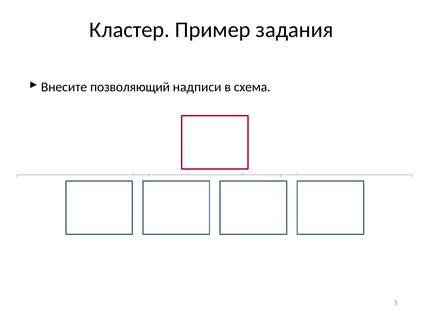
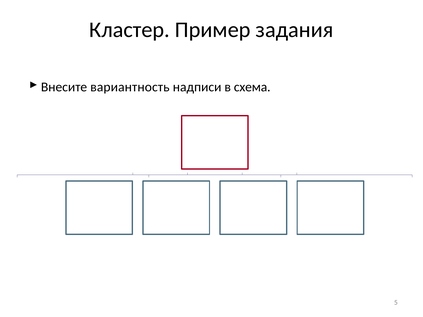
позволяющий: позволяющий -> вариантность
